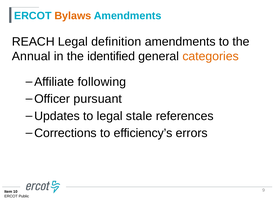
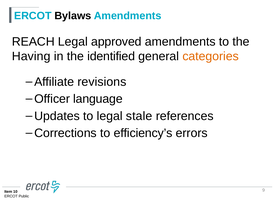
Bylaws colour: orange -> black
definition: definition -> approved
Annual: Annual -> Having
following: following -> revisions
pursuant: pursuant -> language
